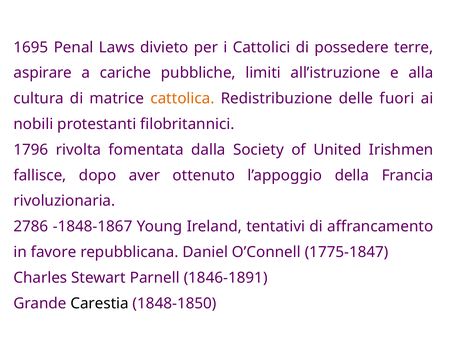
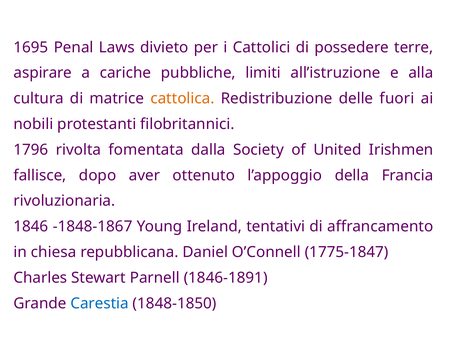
2786: 2786 -> 1846
favore: favore -> chiesa
Carestia colour: black -> blue
